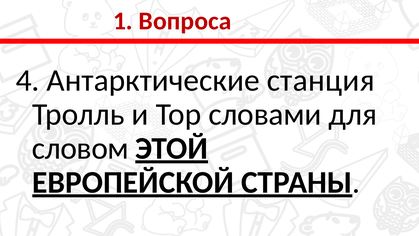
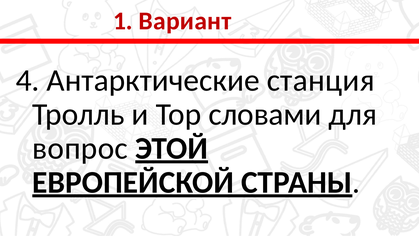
Вопроса: Вопроса -> Вариант
словом: словом -> вопрос
